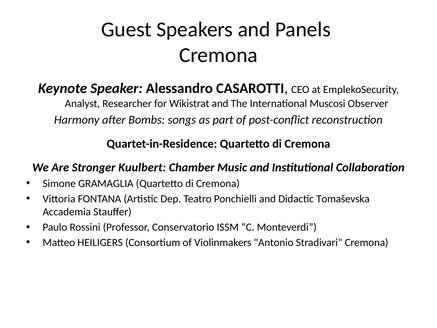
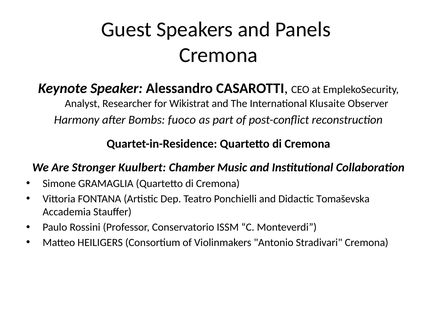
Muscosi: Muscosi -> Klusaite
songs: songs -> fuoco
